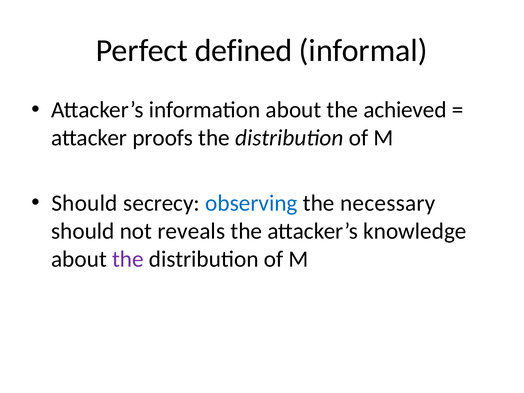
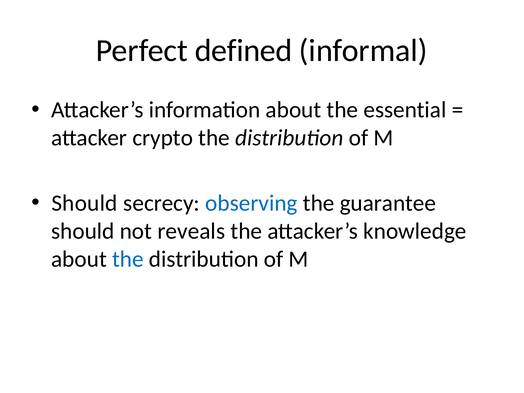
achieved: achieved -> essential
proofs: proofs -> crypto
necessary: necessary -> guarantee
the at (128, 259) colour: purple -> blue
